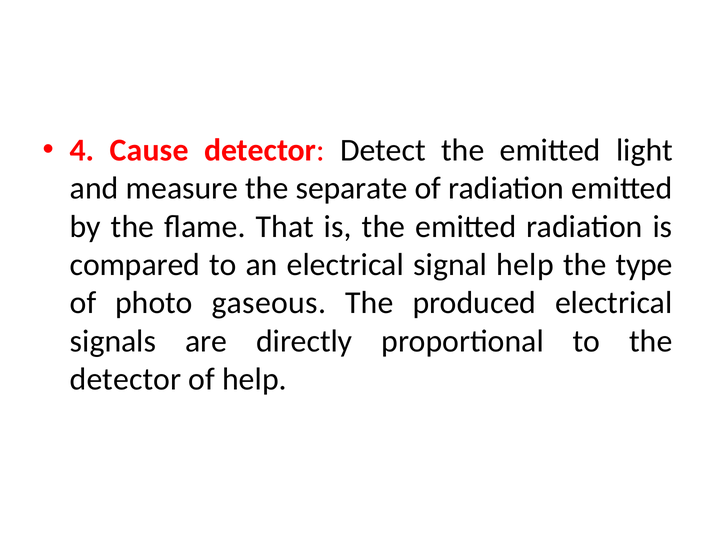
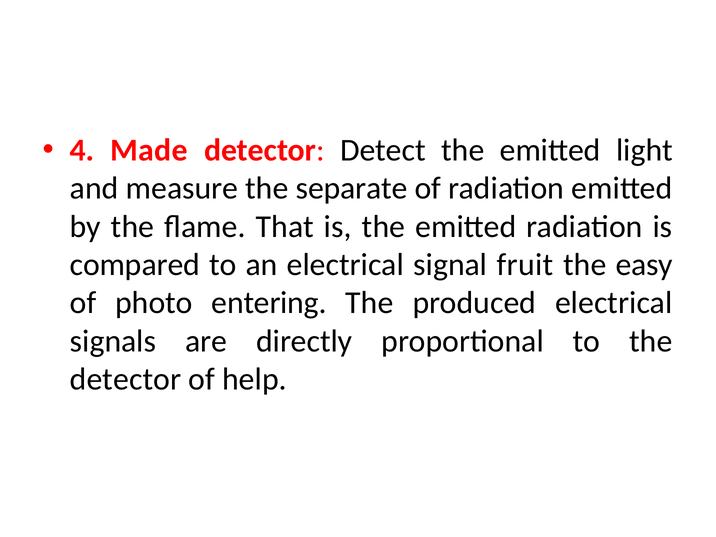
Cause: Cause -> Made
signal help: help -> fruit
type: type -> easy
gaseous: gaseous -> entering
